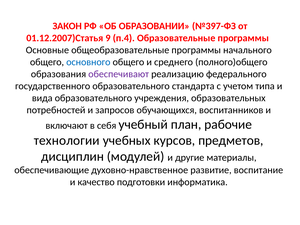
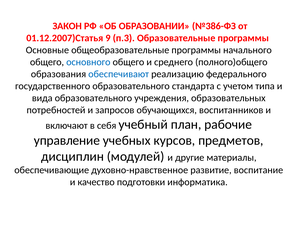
№397-ФЗ: №397-ФЗ -> №386-ФЗ
п.4: п.4 -> п.3
обеспечивают colour: purple -> blue
технологии: технологии -> управление
